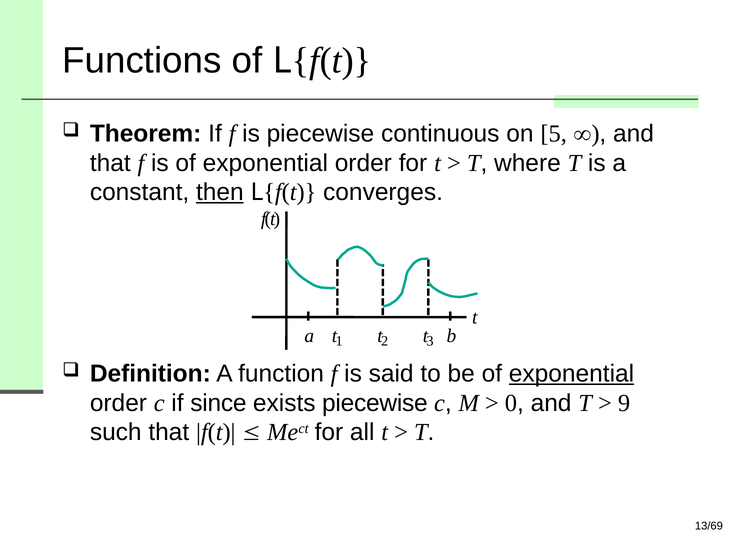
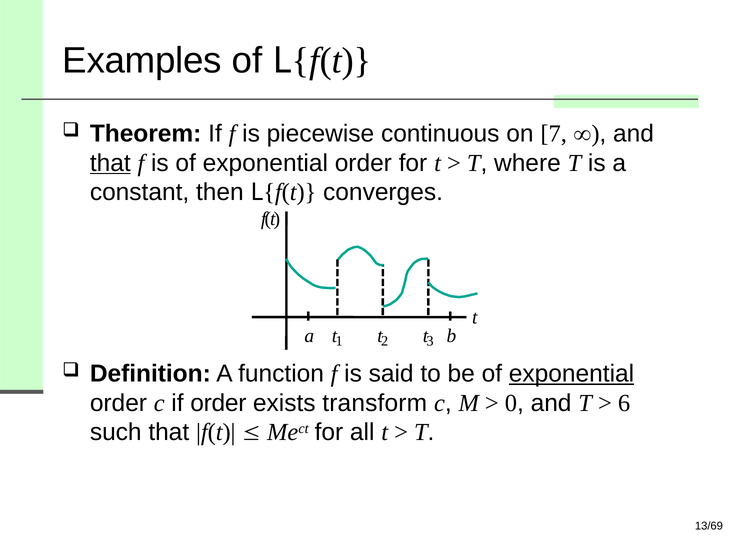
Functions: Functions -> Examples
5: 5 -> 7
that at (110, 163) underline: none -> present
then underline: present -> none
if since: since -> order
exists piecewise: piecewise -> transform
9: 9 -> 6
